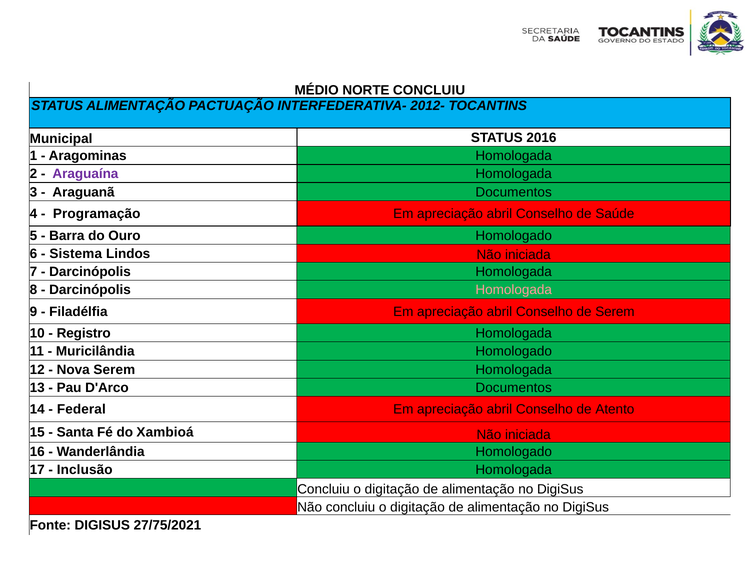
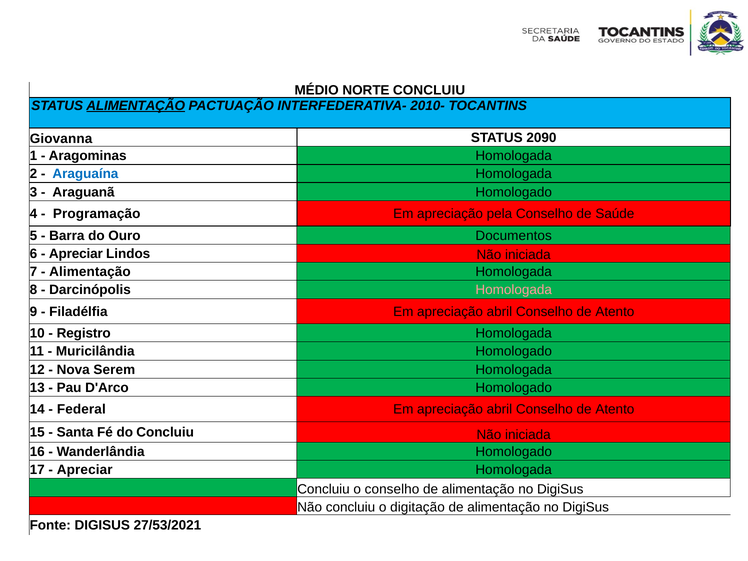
ALIMENTAÇÃO at (136, 106) underline: none -> present
2012-: 2012- -> 2010-
Municipal: Municipal -> Giovanna
2016: 2016 -> 2090
Araguaína colour: purple -> blue
Araguanã Documentos: Documentos -> Homologado
abril at (499, 214): abril -> pela
Ouro Homologado: Homologado -> Documentos
Sistema at (76, 254): Sistema -> Apreciar
Darcinópolis at (90, 272): Darcinópolis -> Alimentação
Serem at (615, 312): Serem -> Atento
D'Arco Documentos: Documentos -> Homologado
do Xambioá: Xambioá -> Concluiu
Inclusão at (85, 470): Inclusão -> Apreciar
digitação at (392, 489): digitação -> conselho
27/75/2021: 27/75/2021 -> 27/53/2021
